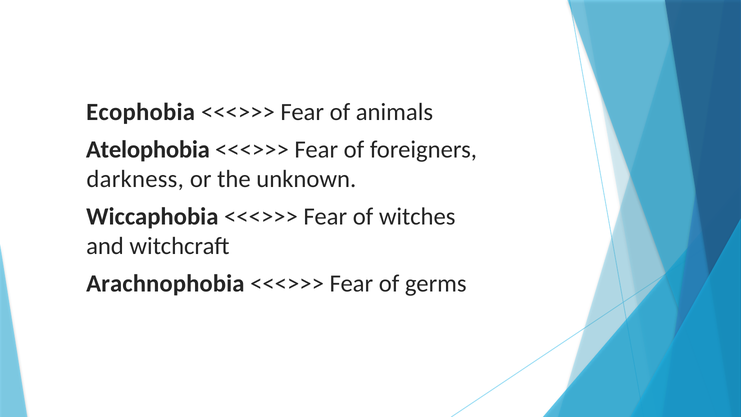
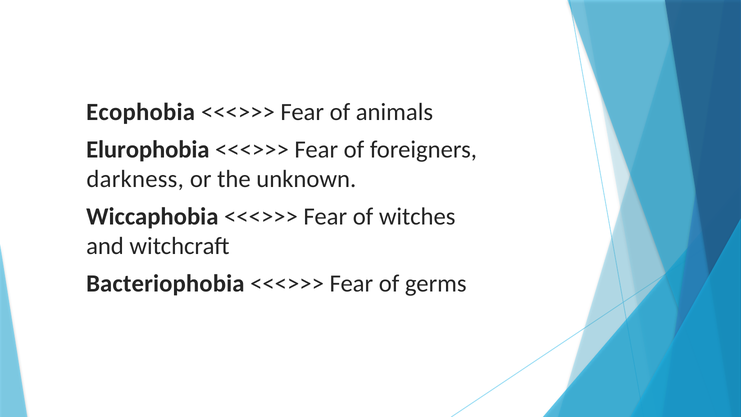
Atelophobia: Atelophobia -> Elurophobia
Arachnophobia: Arachnophobia -> Bacteriophobia
